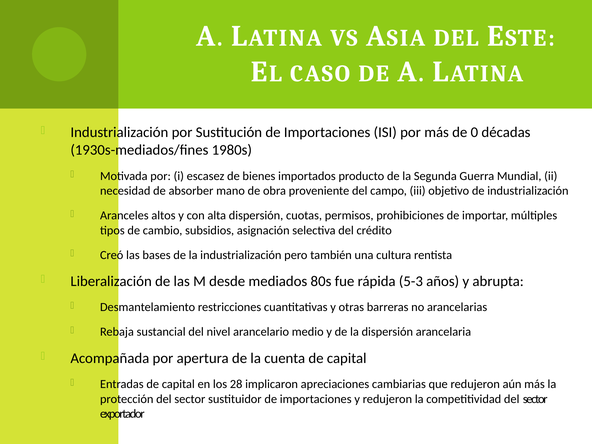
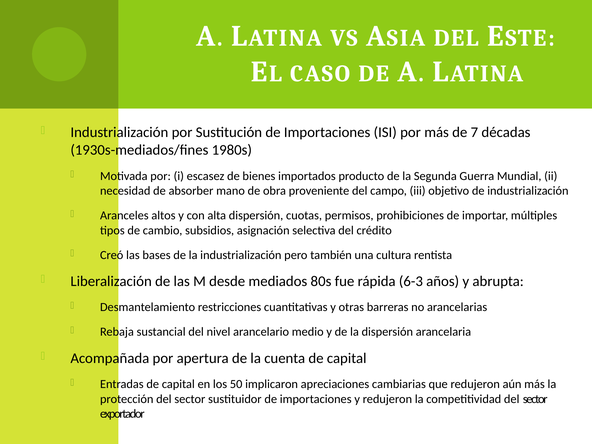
0: 0 -> 7
5-3: 5-3 -> 6-3
28: 28 -> 50
